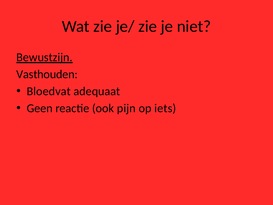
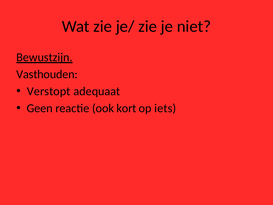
Bloedvat: Bloedvat -> Verstopt
pijn: pijn -> kort
